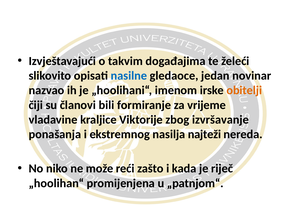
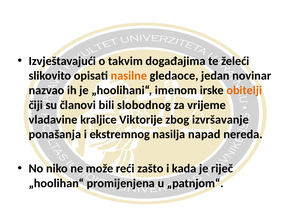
nasilne colour: blue -> orange
formiranje: formiranje -> slobodnog
najteži: najteži -> napad
